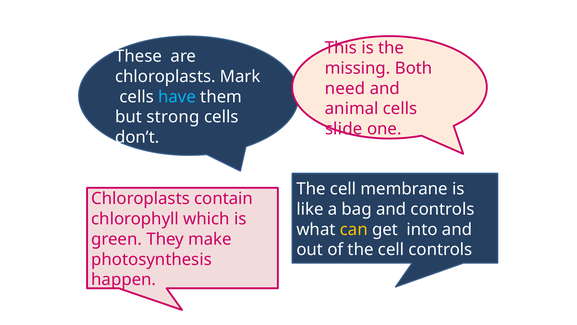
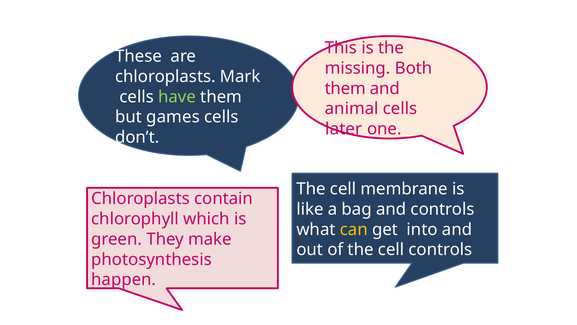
need at (345, 88): need -> them
have colour: light blue -> light green
strong: strong -> games
slide: slide -> later
